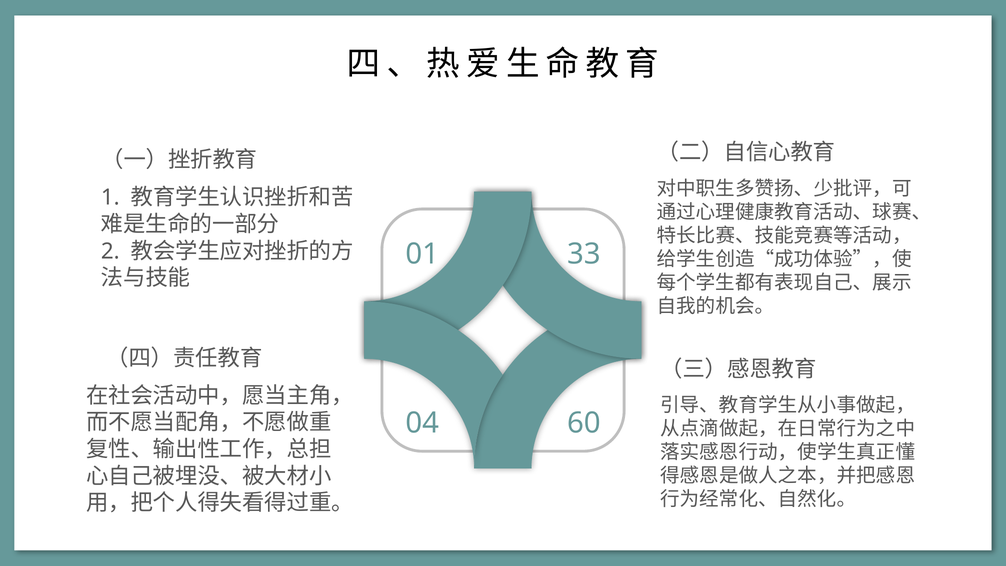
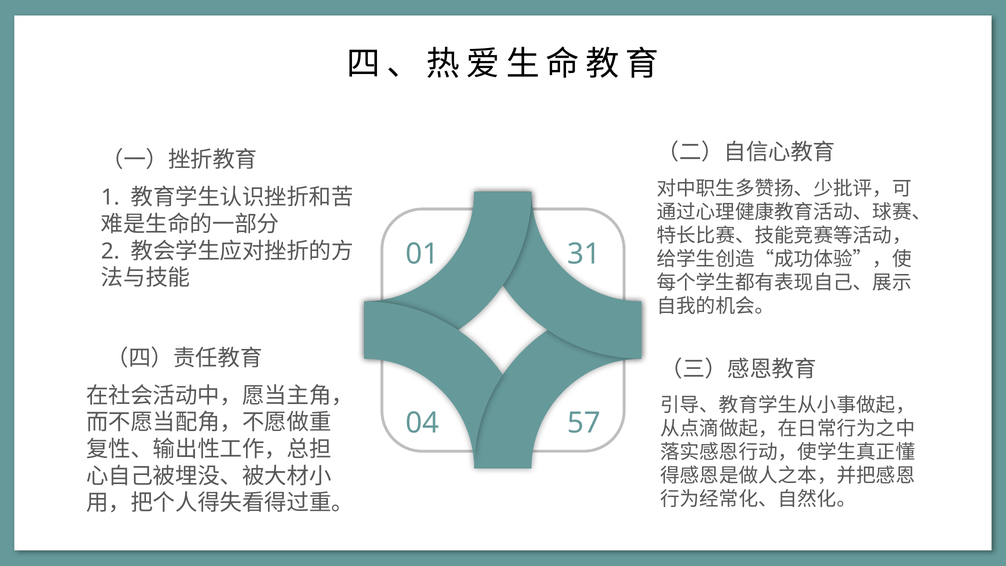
33: 33 -> 31
60: 60 -> 57
